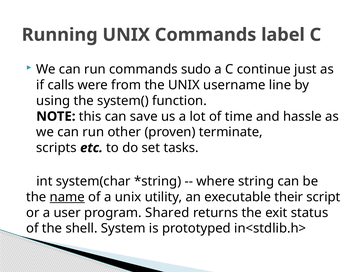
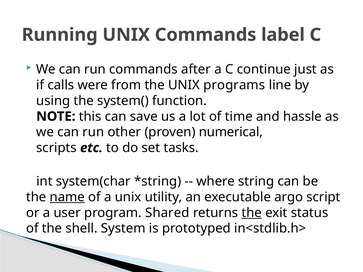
sudo: sudo -> after
username: username -> programs
terminate: terminate -> numerical
their: their -> argo
the at (252, 213) underline: none -> present
